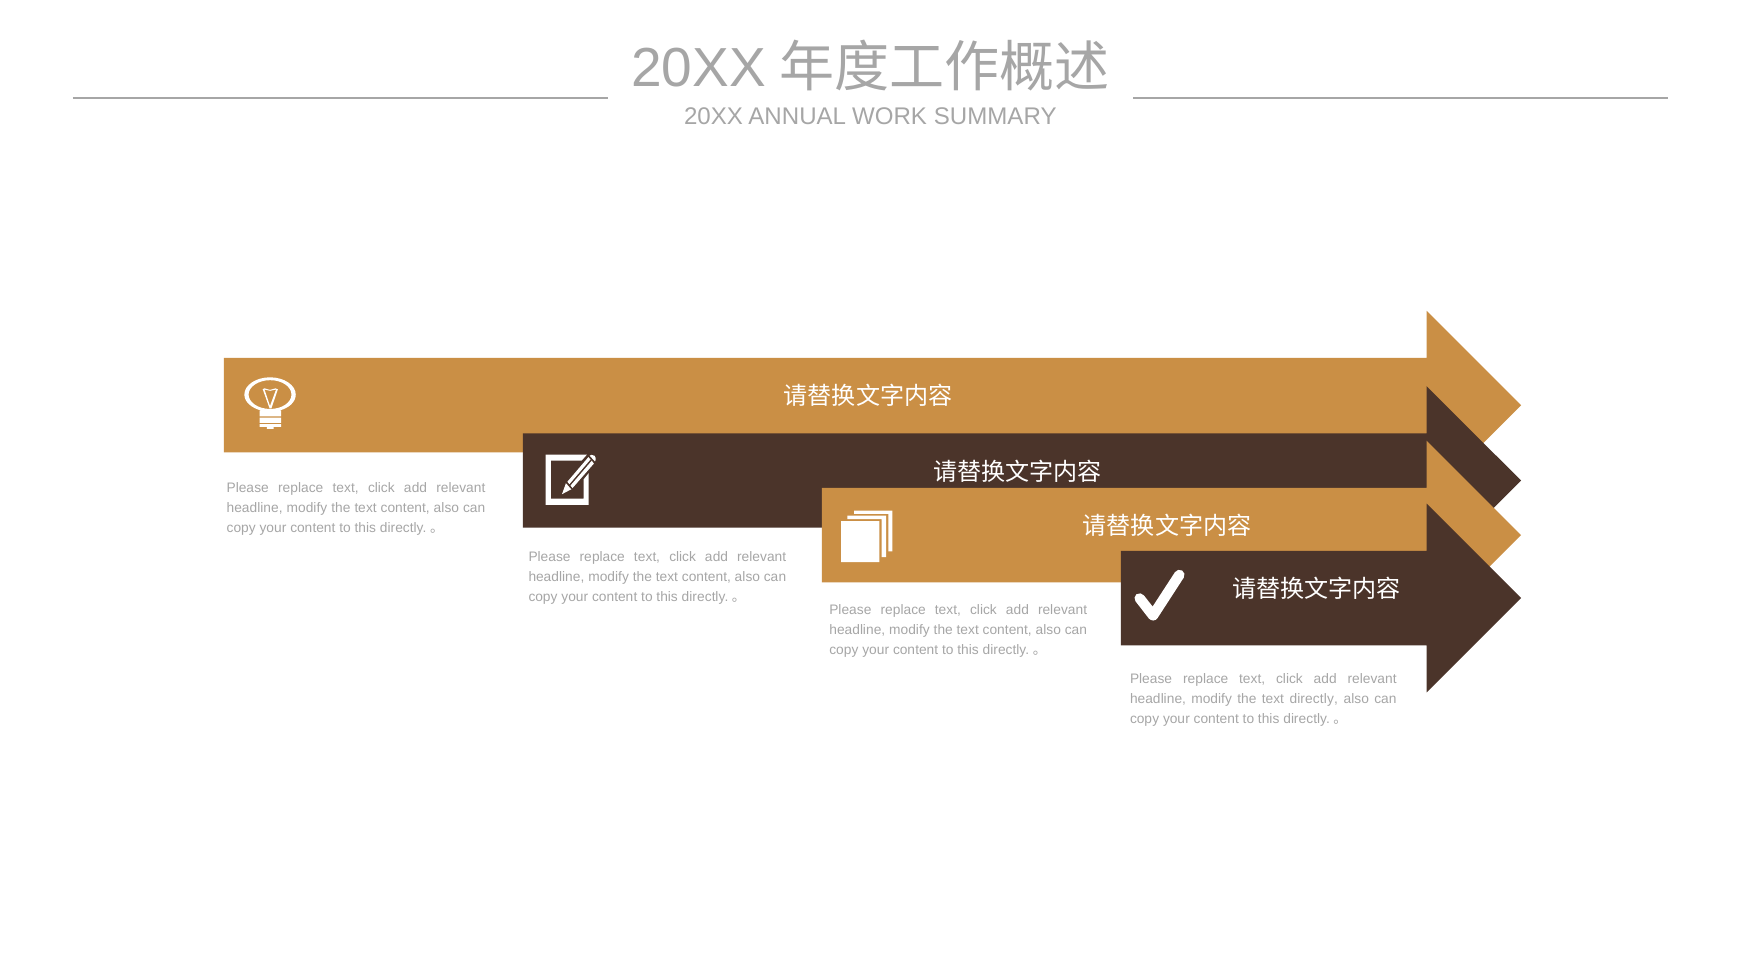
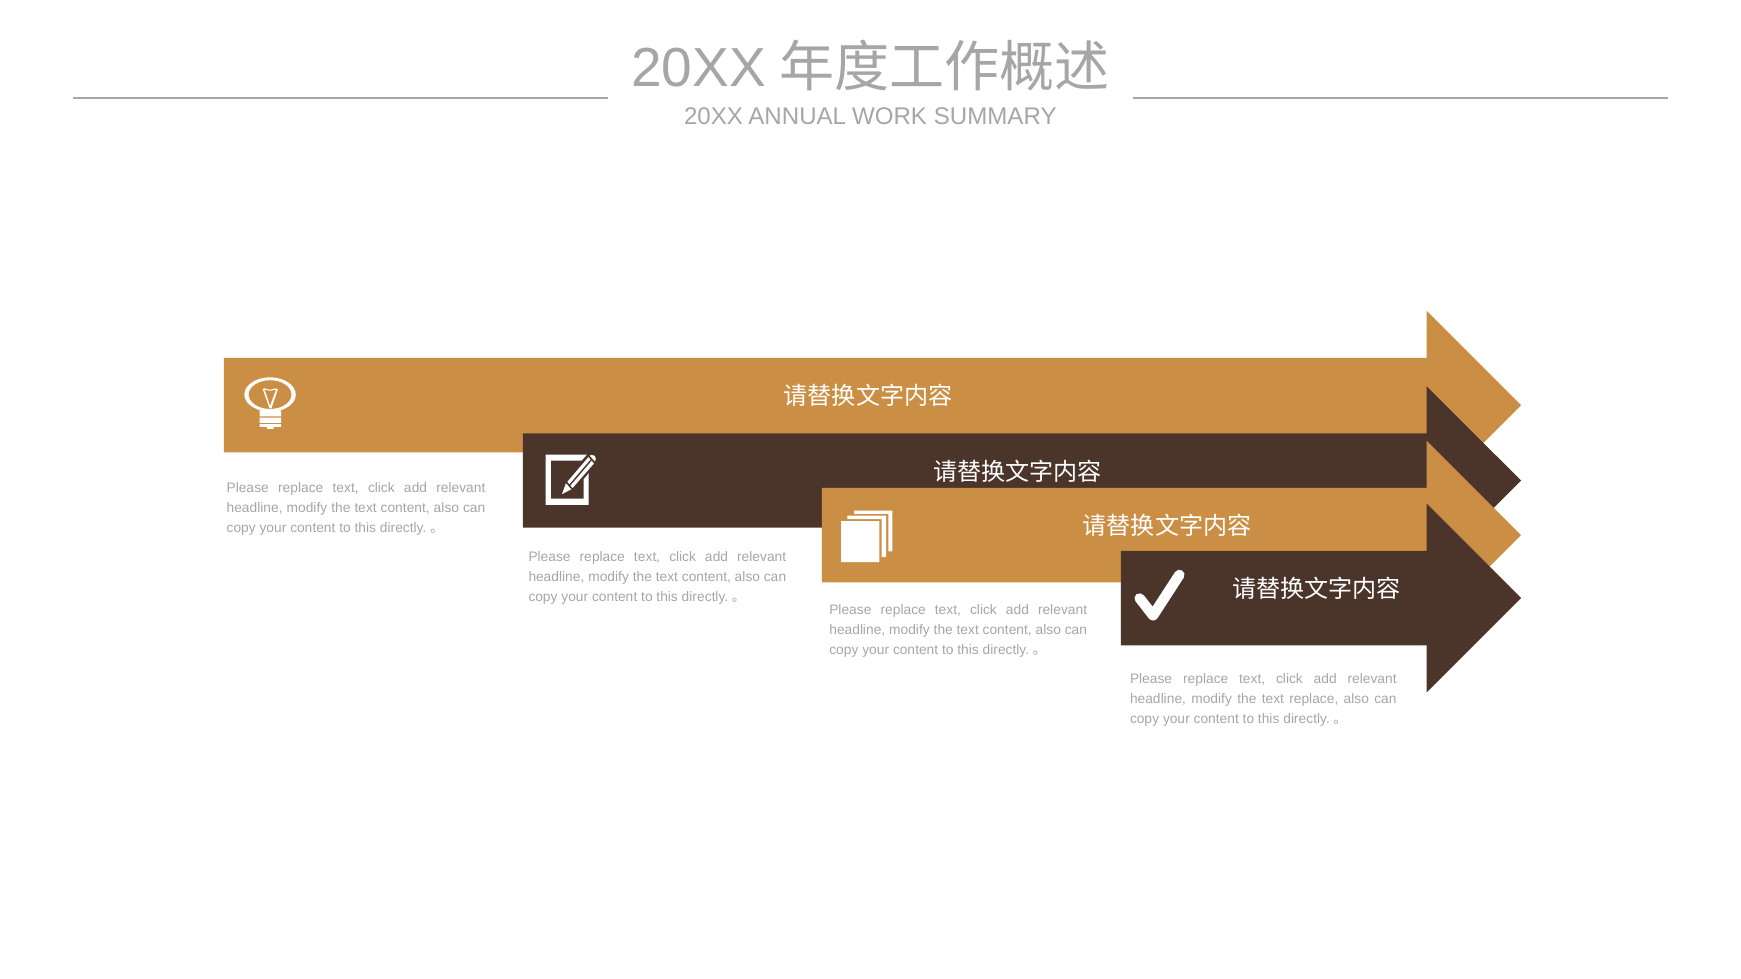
text directly: directly -> replace
